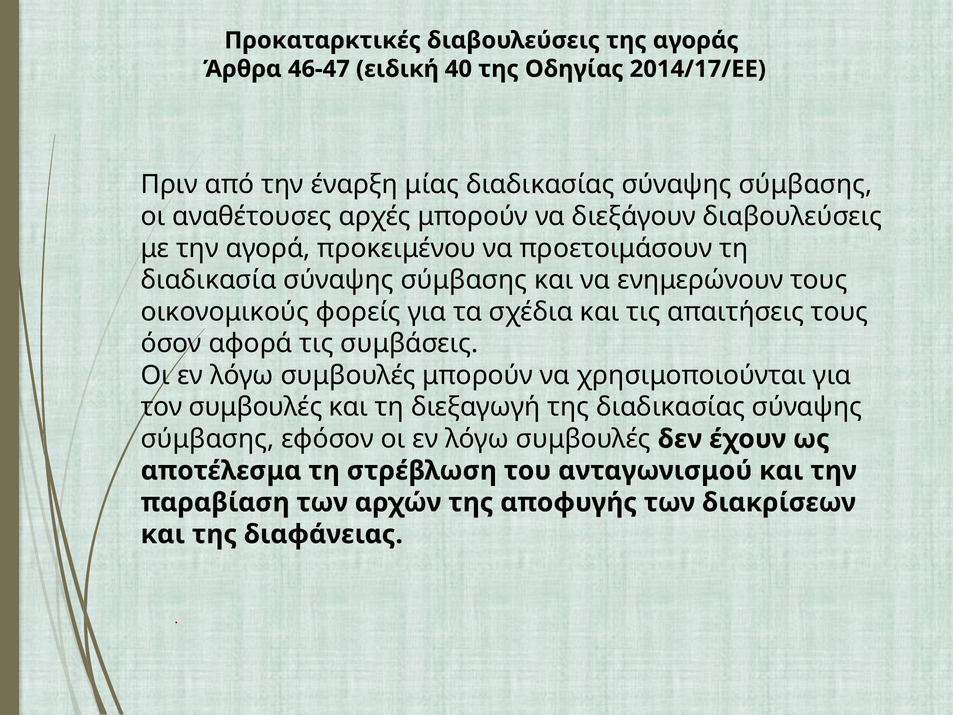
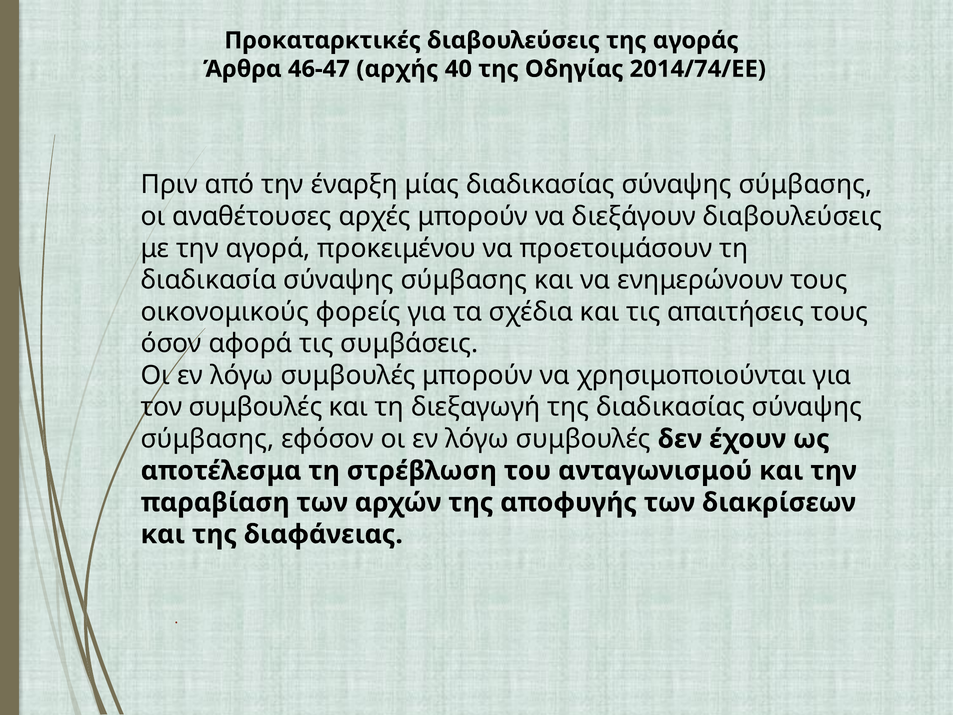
ειδική: ειδική -> αρχής
2014/17/ΕΕ: 2014/17/ΕΕ -> 2014/74/ΕΕ
